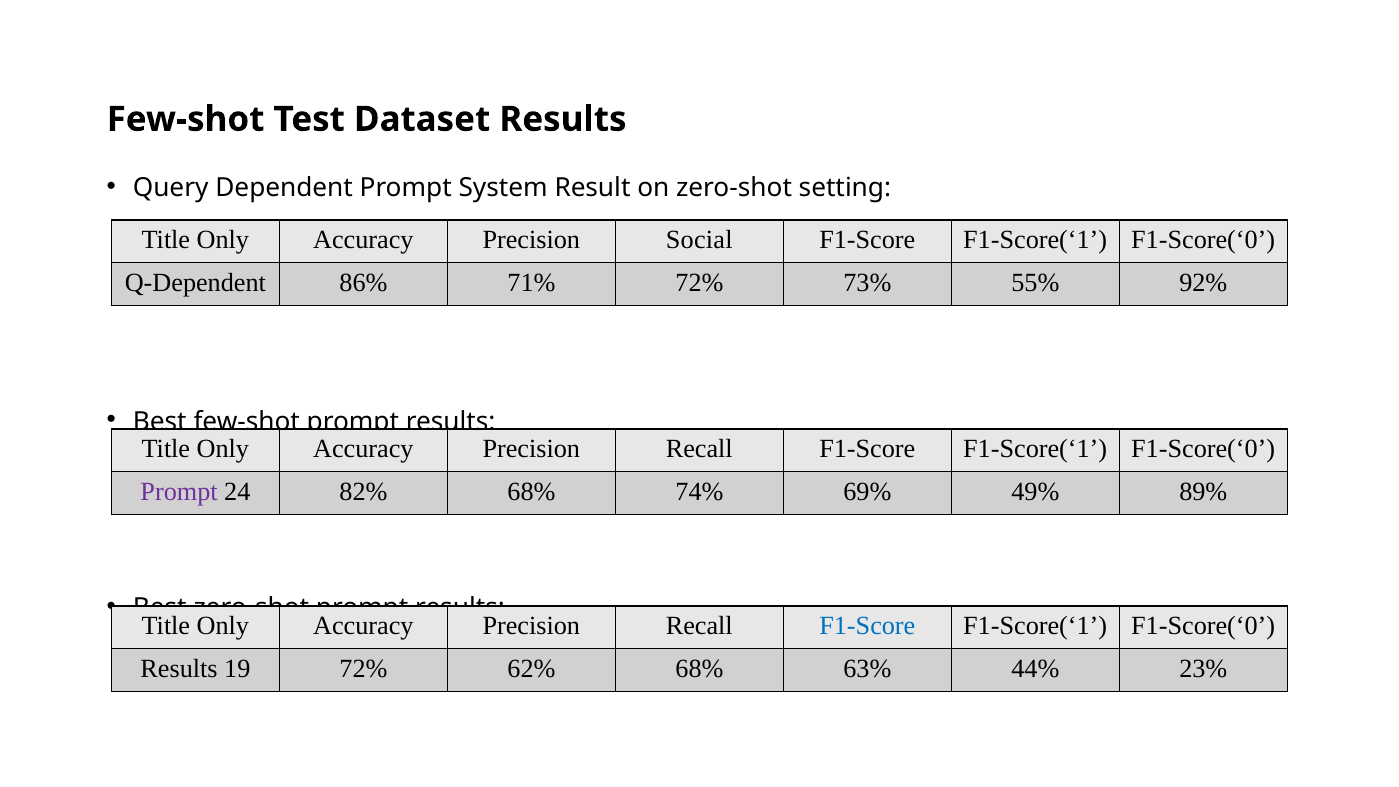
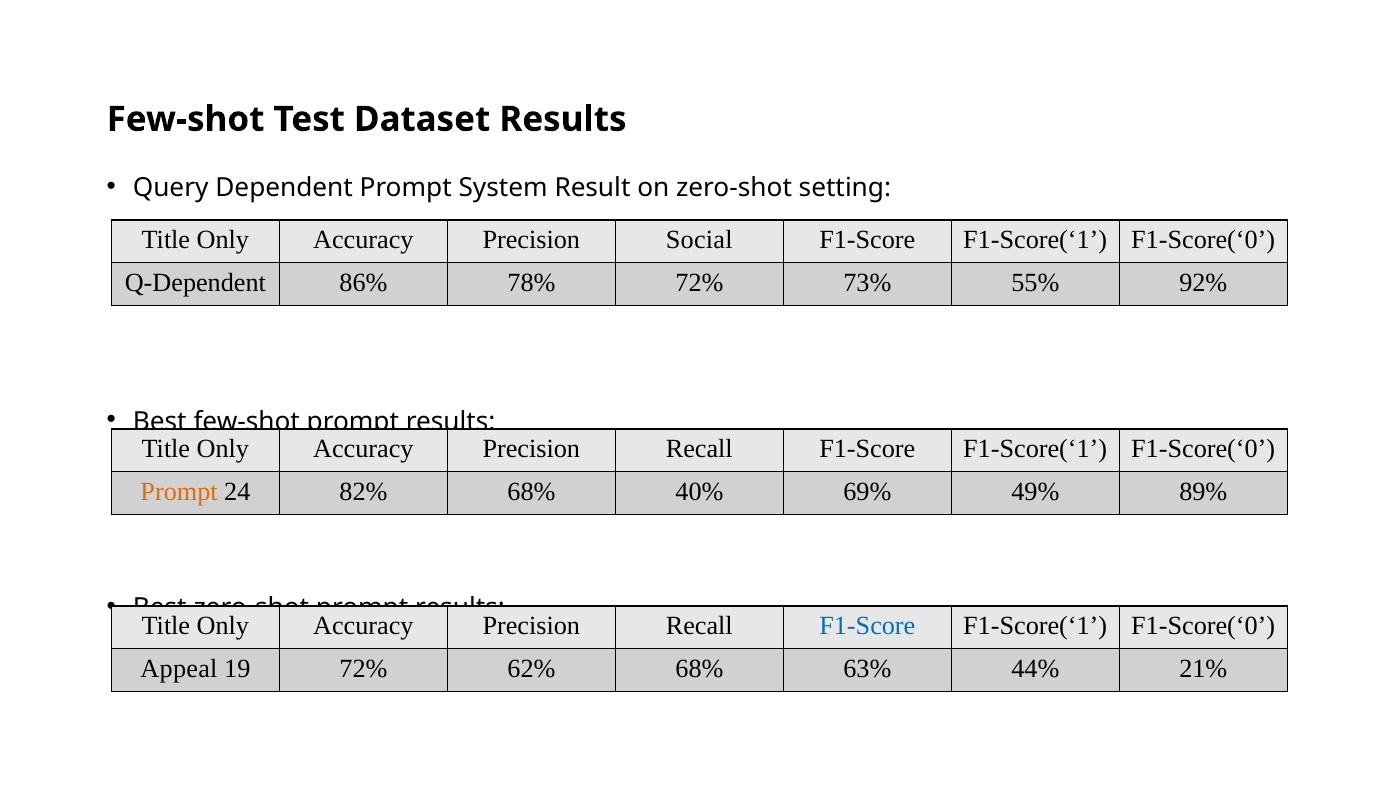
71%: 71% -> 78%
Prompt at (179, 492) colour: purple -> orange
74%: 74% -> 40%
Results at (179, 669): Results -> Appeal
23%: 23% -> 21%
